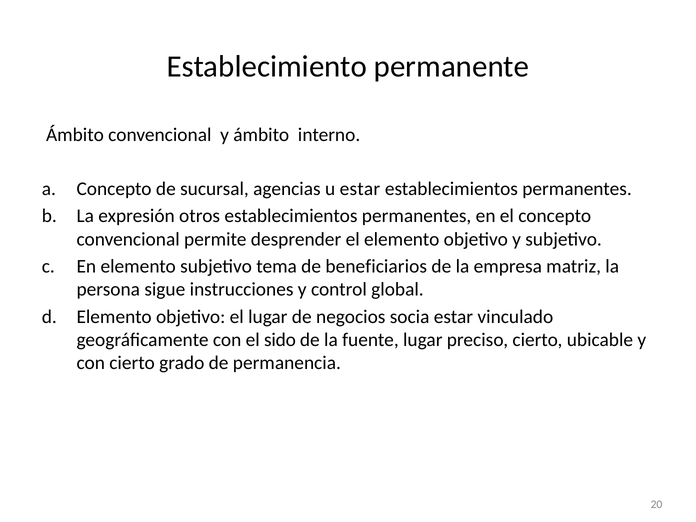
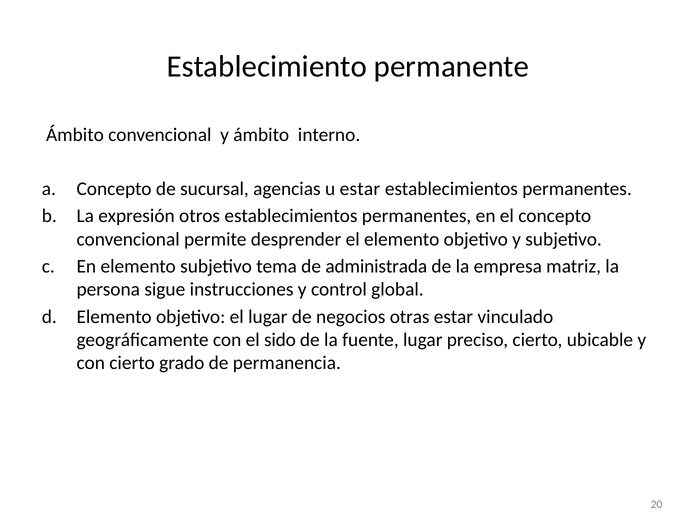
beneficiarios: beneficiarios -> administrada
socia: socia -> otras
